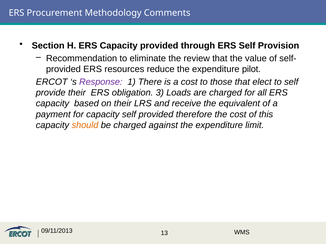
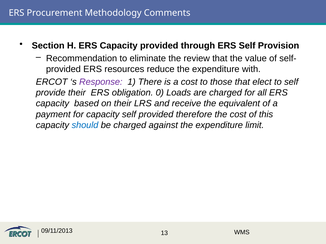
pilot: pilot -> with
3: 3 -> 0
should colour: orange -> blue
